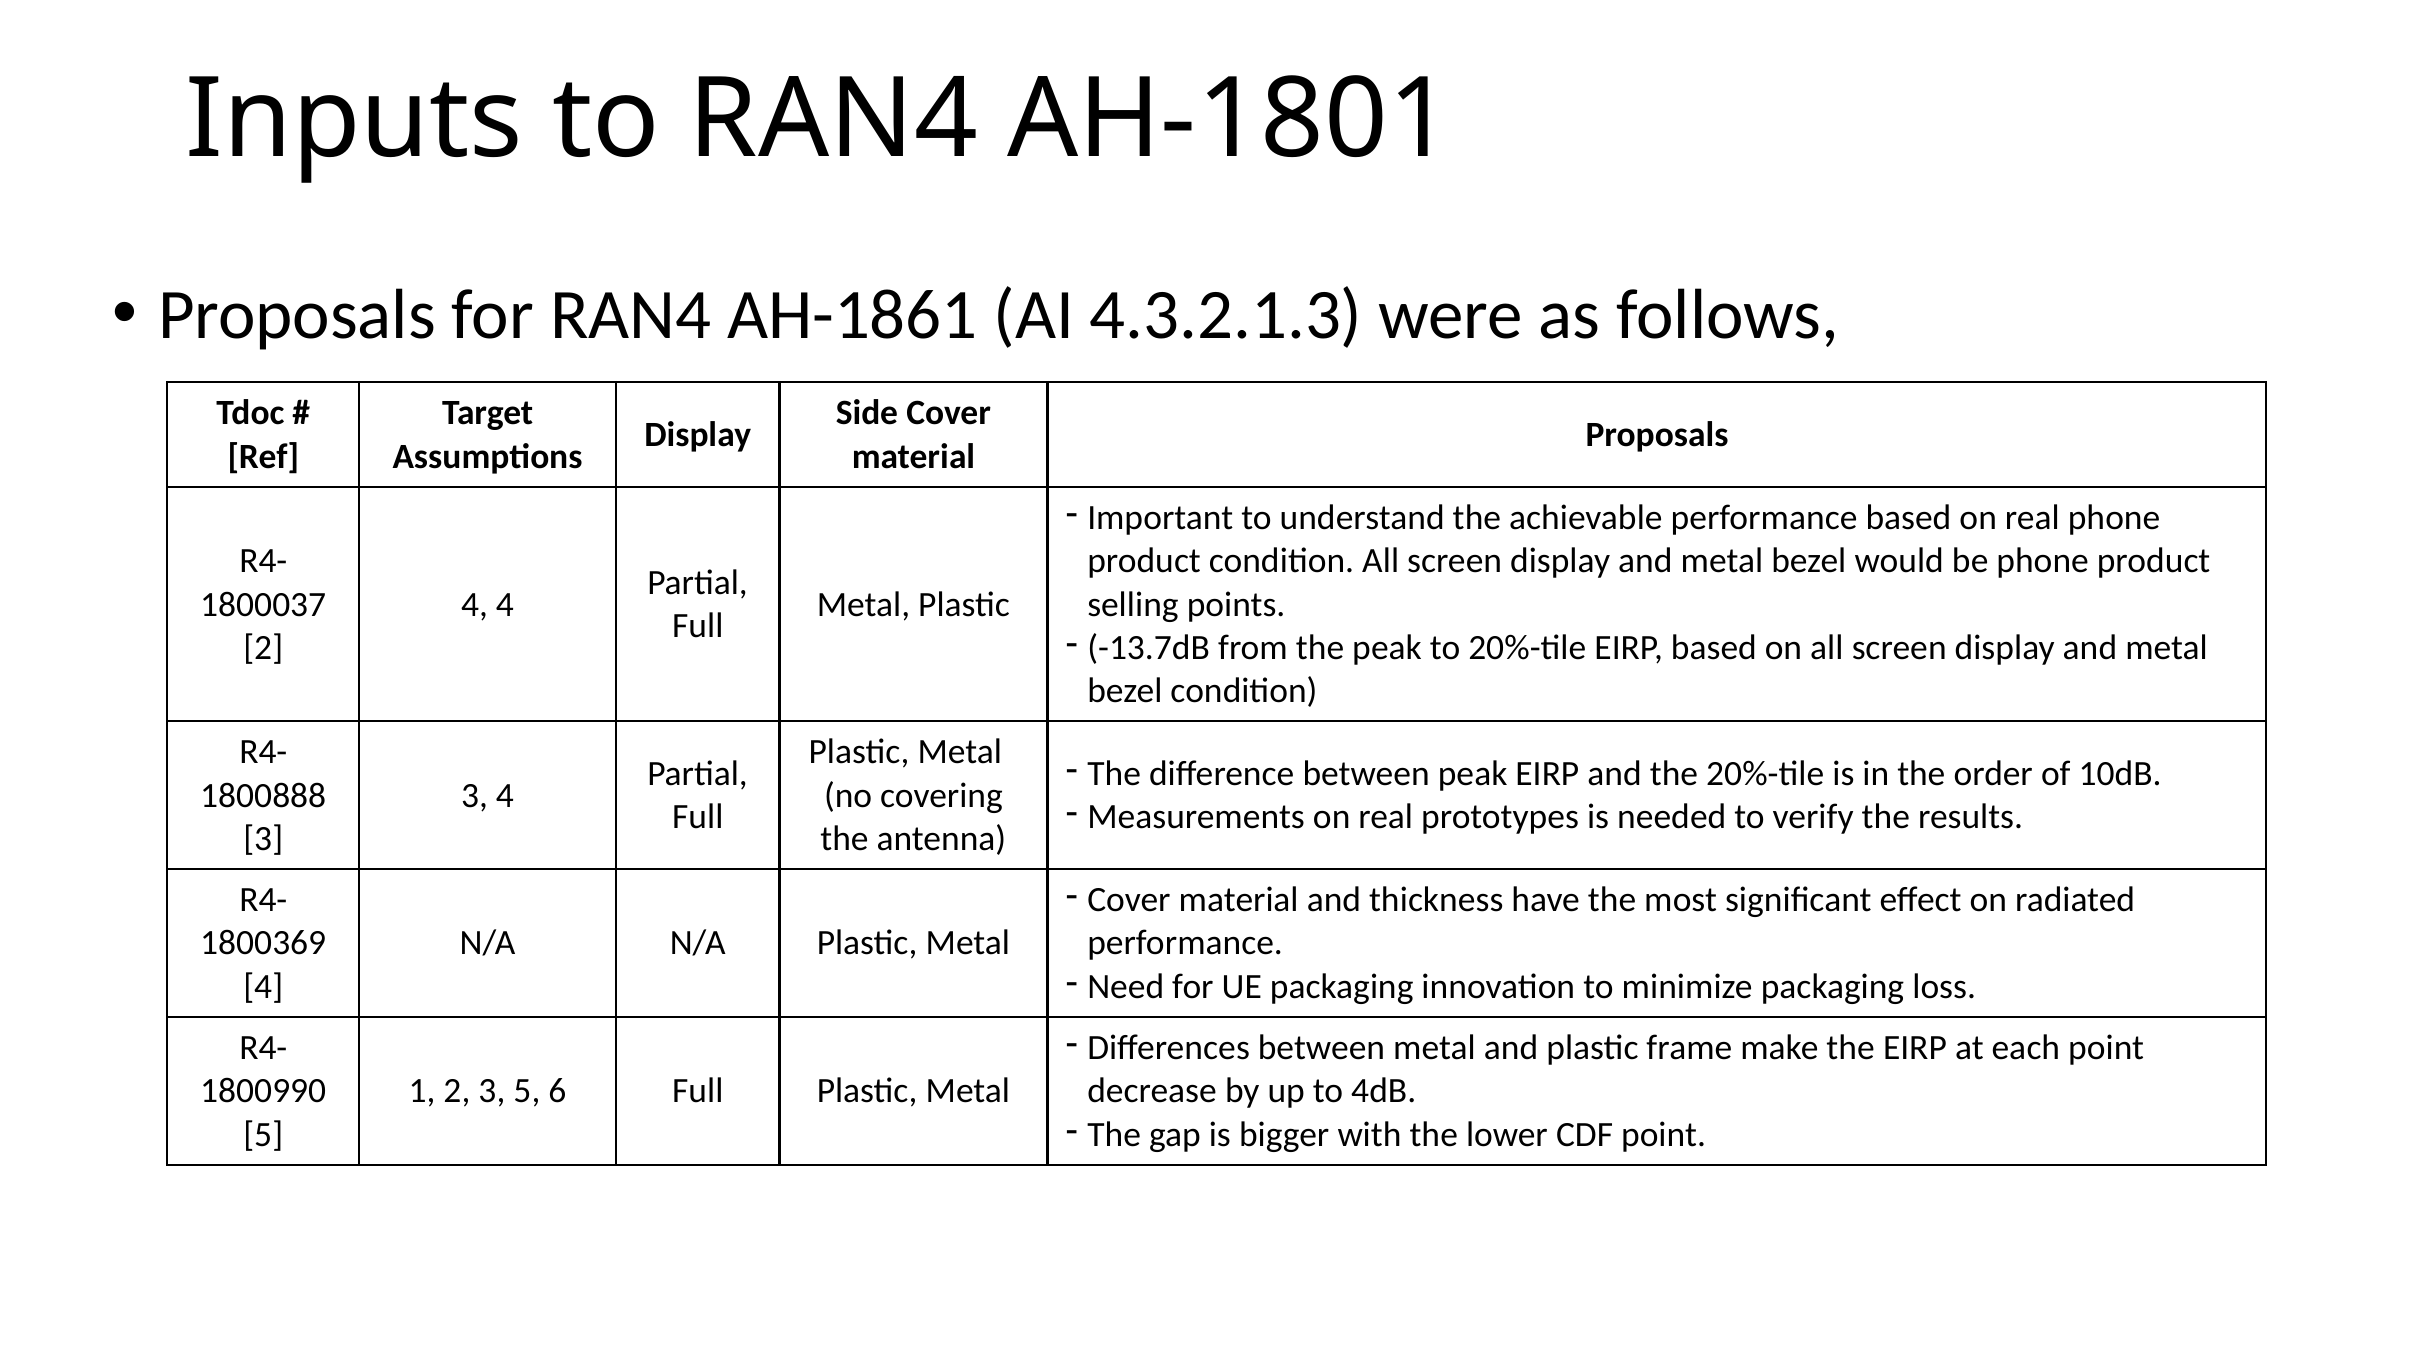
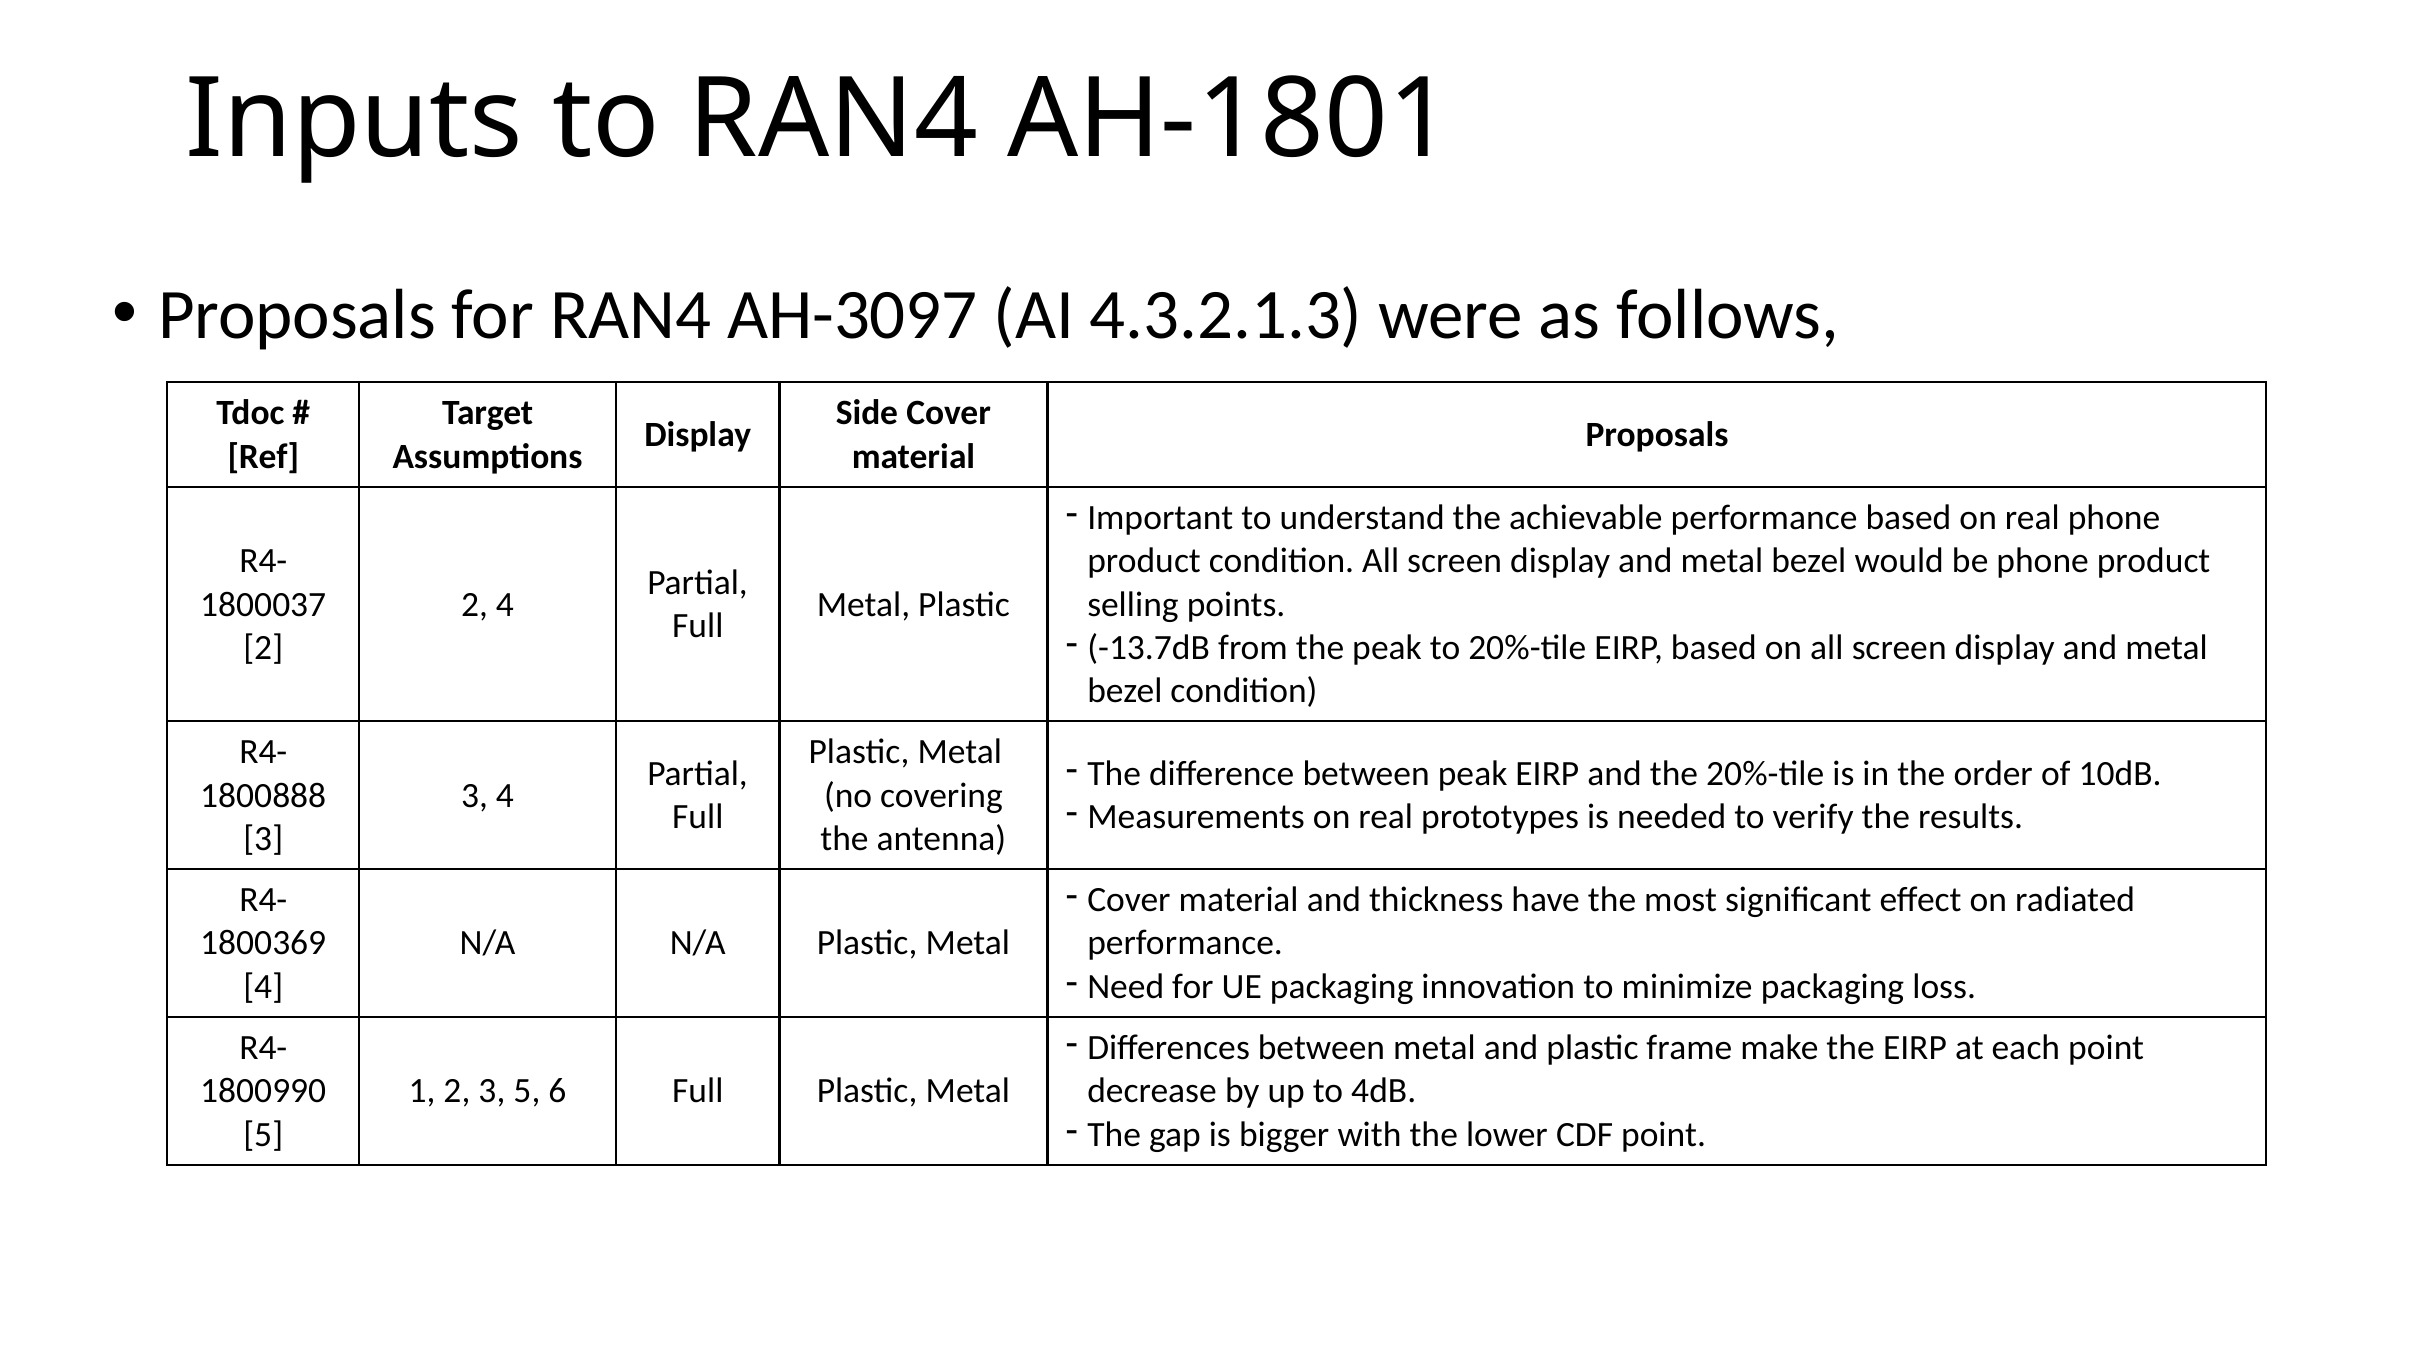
AH-1861: AH-1861 -> AH-3097
4 at (475, 604): 4 -> 2
